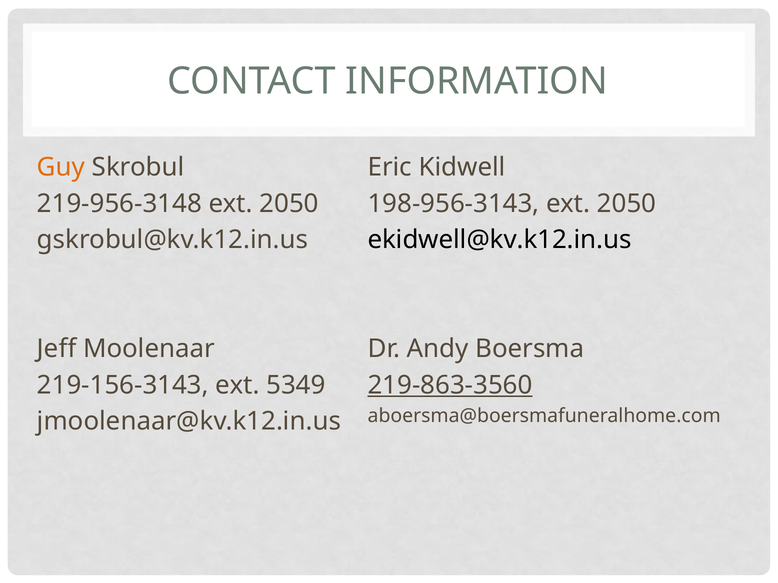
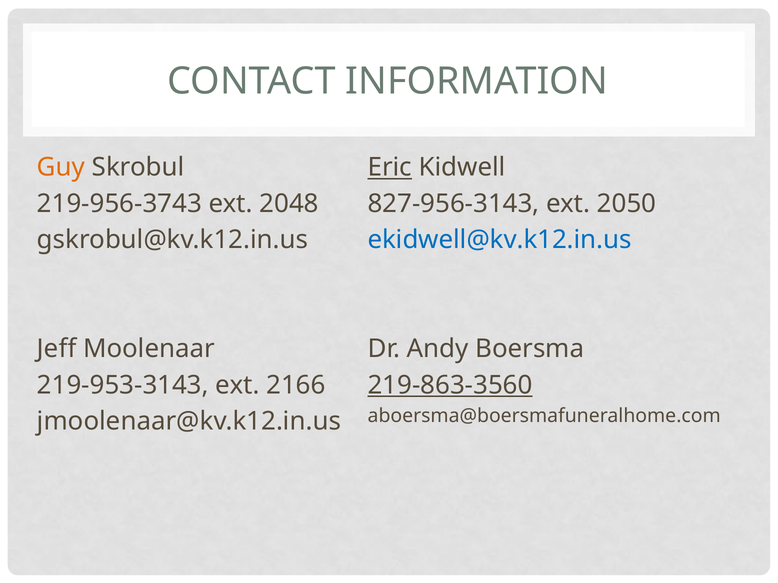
Eric underline: none -> present
219-956-3148: 219-956-3148 -> 219-956-3743
2050 at (289, 204): 2050 -> 2048
198-956-3143: 198-956-3143 -> 827-956-3143
ekidwell@kv.k12.in.us colour: black -> blue
219-156-3143: 219-156-3143 -> 219-953-3143
5349: 5349 -> 2166
